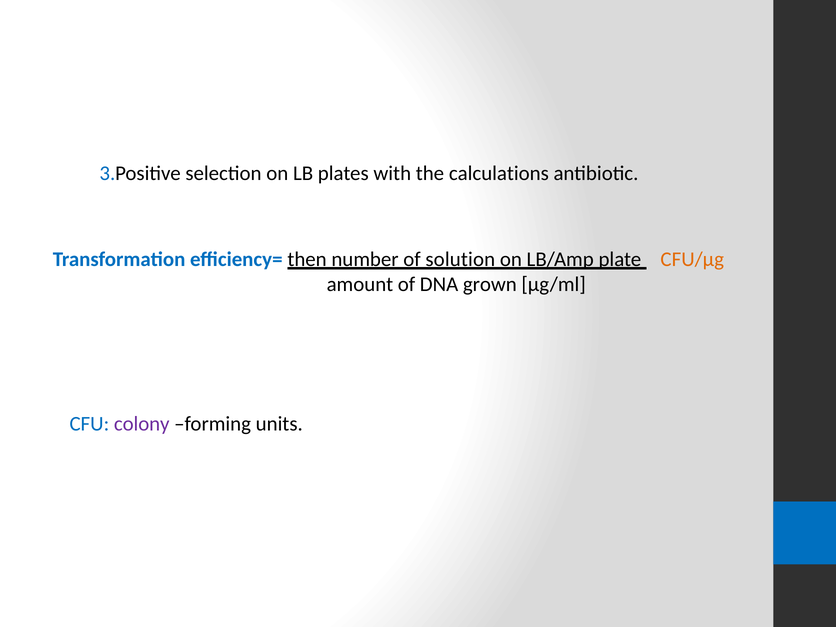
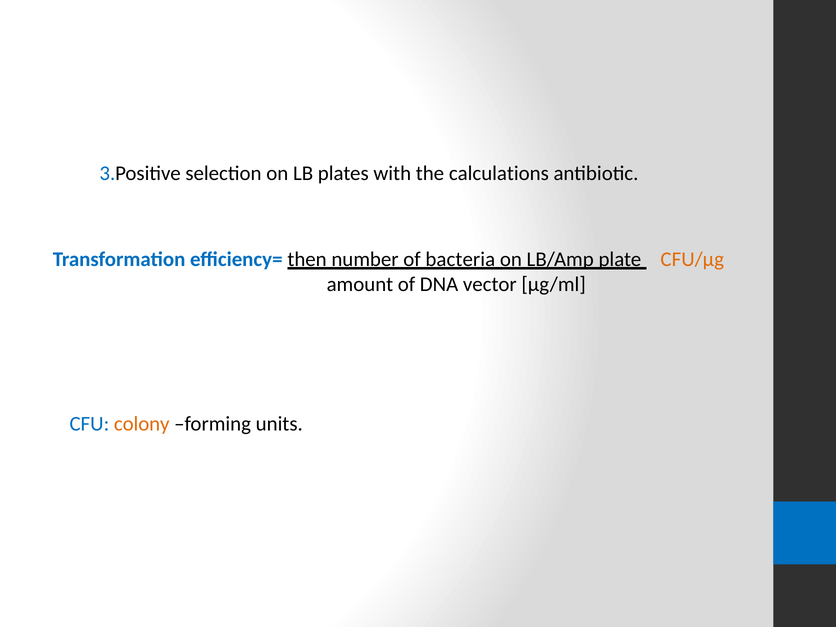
solution: solution -> bacteria
grown: grown -> vector
colony colour: purple -> orange
